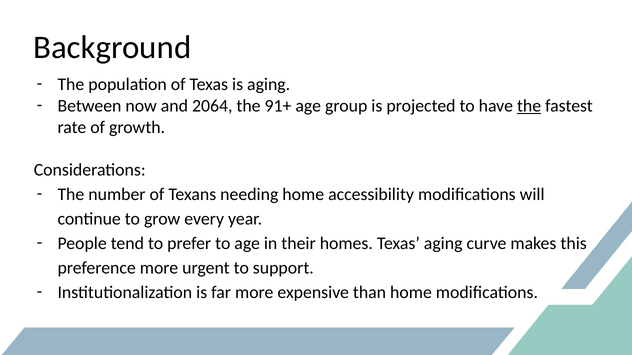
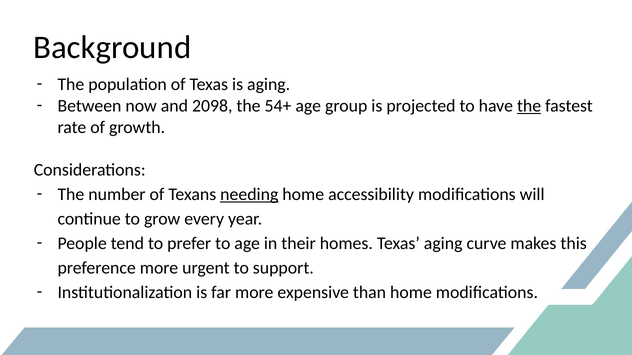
2064: 2064 -> 2098
91+: 91+ -> 54+
needing underline: none -> present
